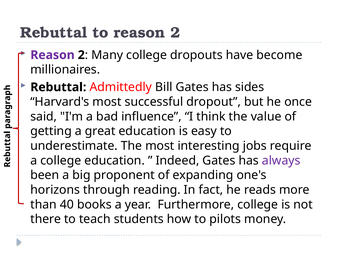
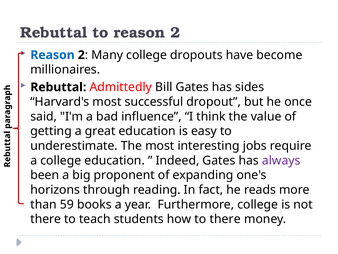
Reason at (53, 55) colour: purple -> blue
40: 40 -> 59
to pilots: pilots -> there
